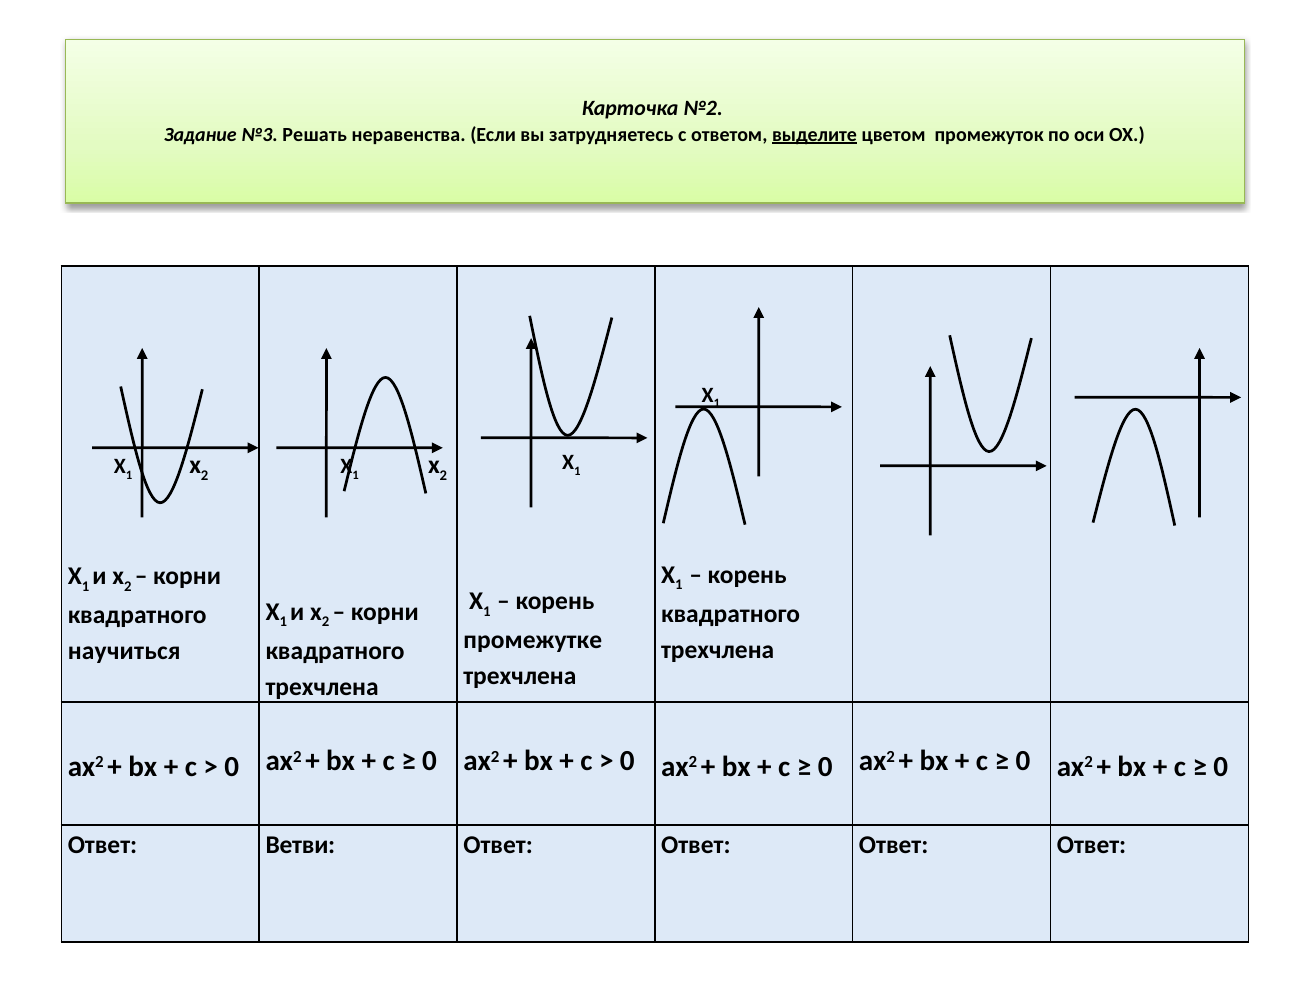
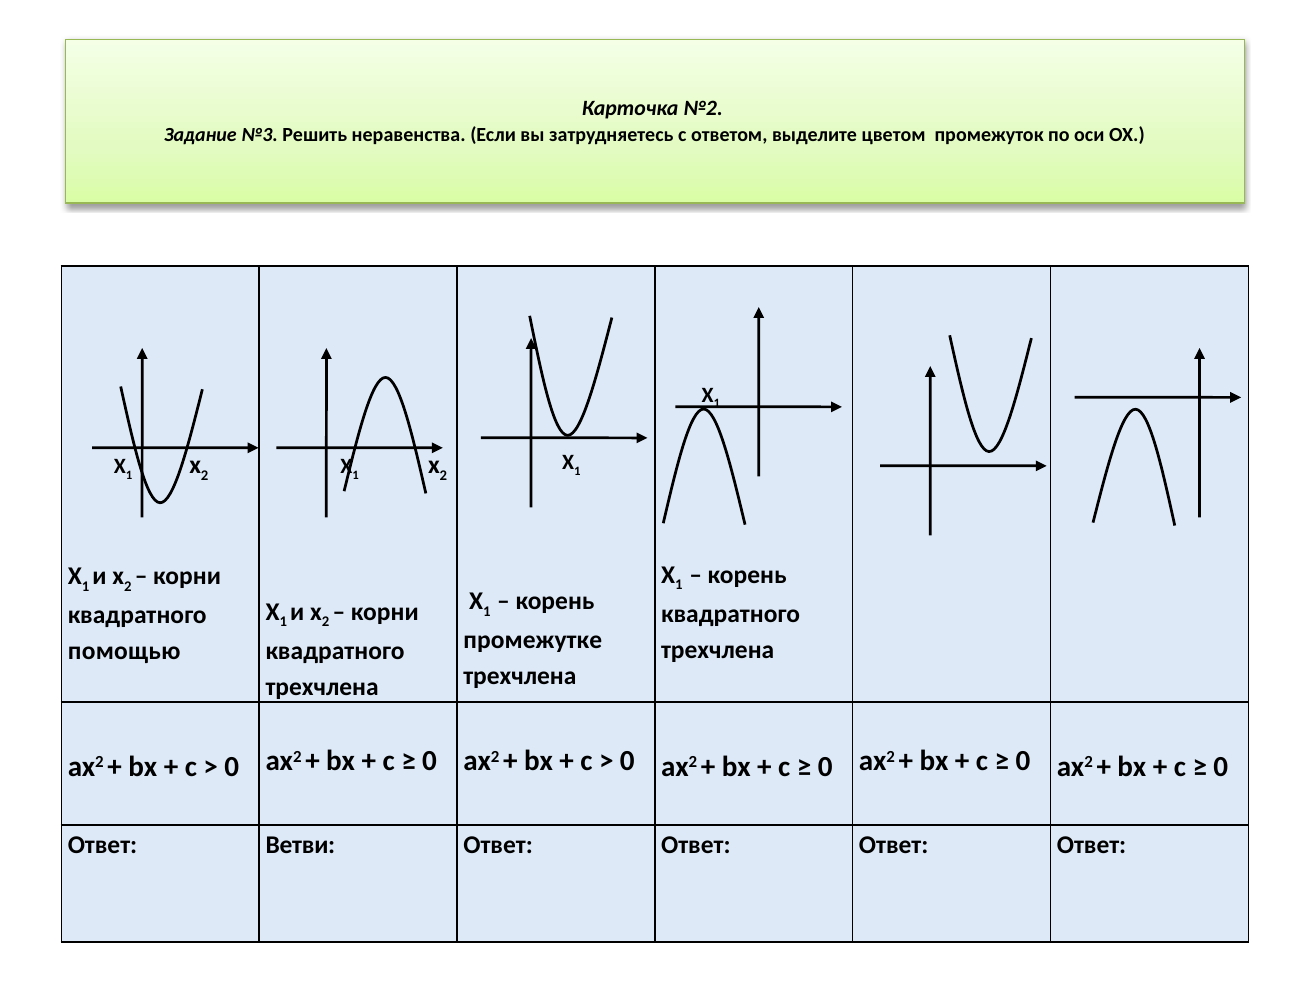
Решать: Решать -> Решить
выделите underline: present -> none
научиться: научиться -> помощью
